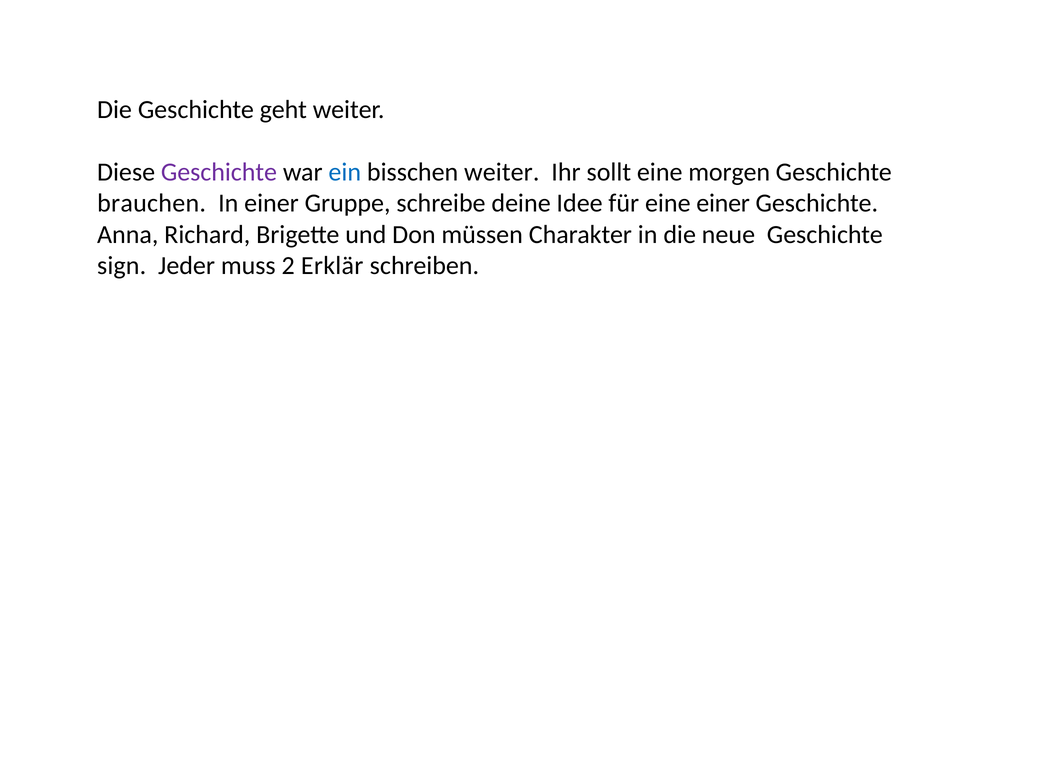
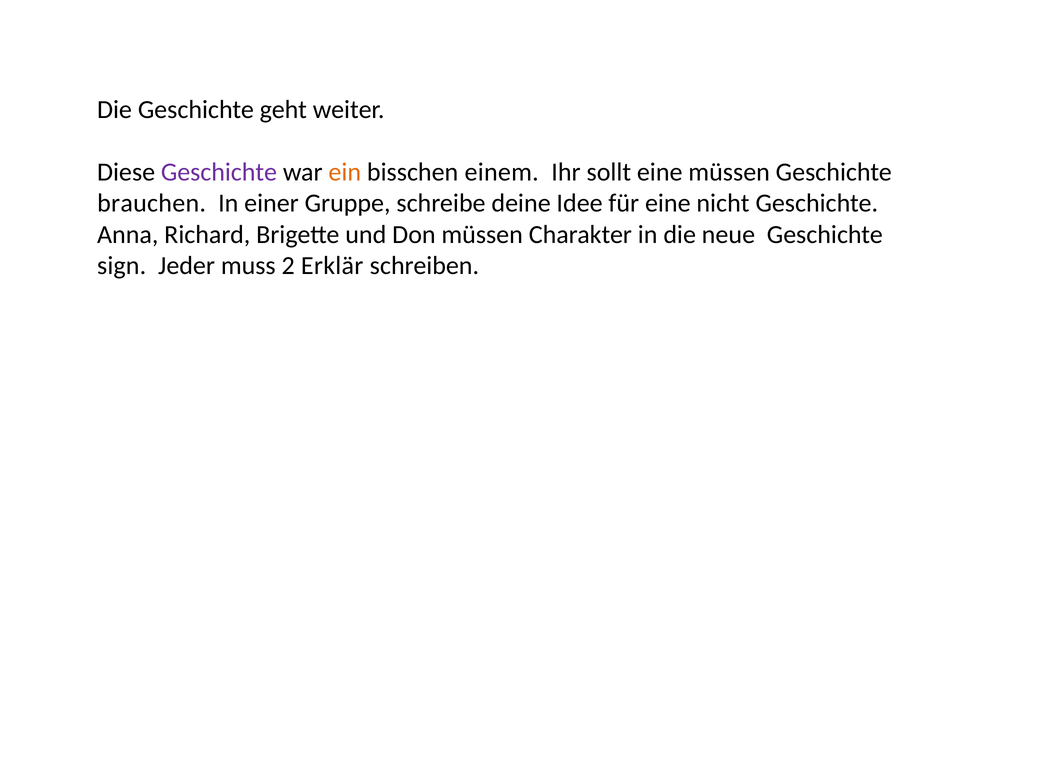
ein colour: blue -> orange
bisschen weiter: weiter -> einem
eine morgen: morgen -> müssen
eine einer: einer -> nicht
